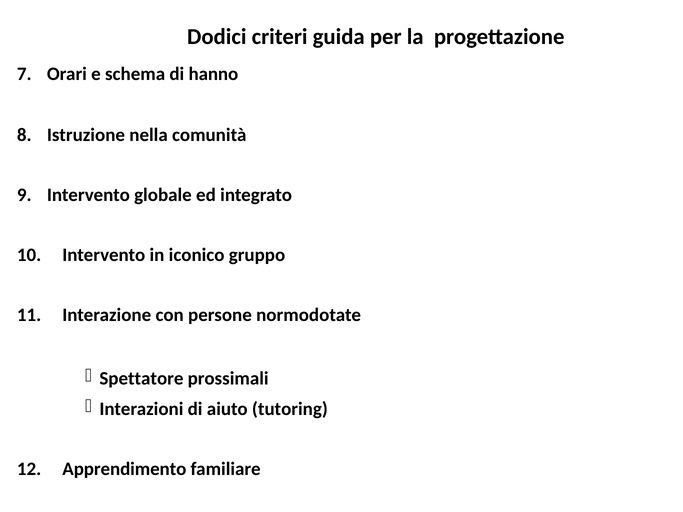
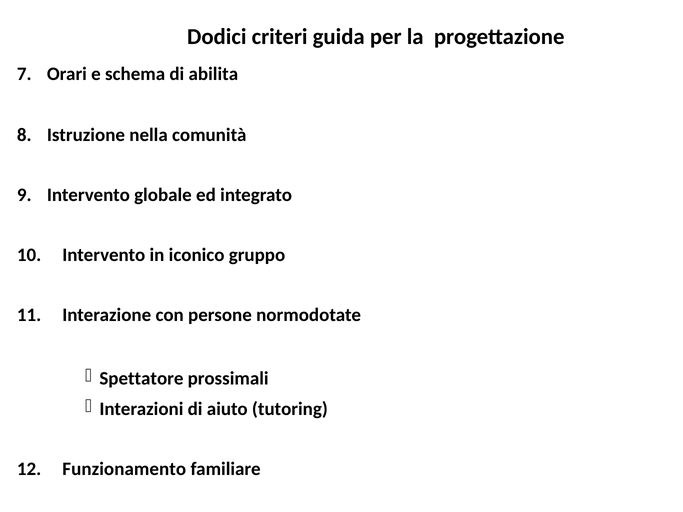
hanno: hanno -> abilita
Apprendimento: Apprendimento -> Funzionamento
